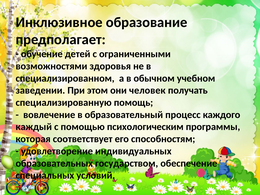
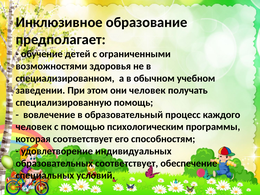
каждый at (34, 127): каждый -> человек
образовательных государством: государством -> соответствует
